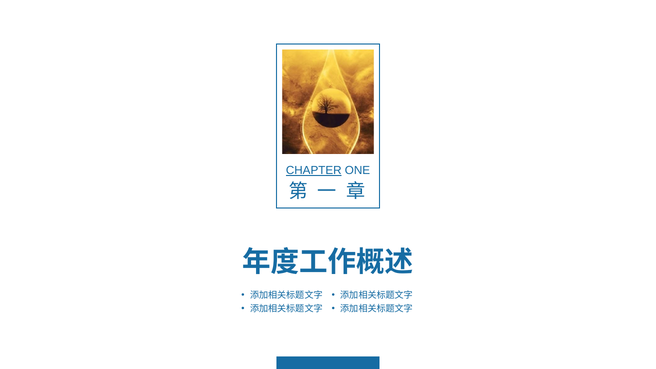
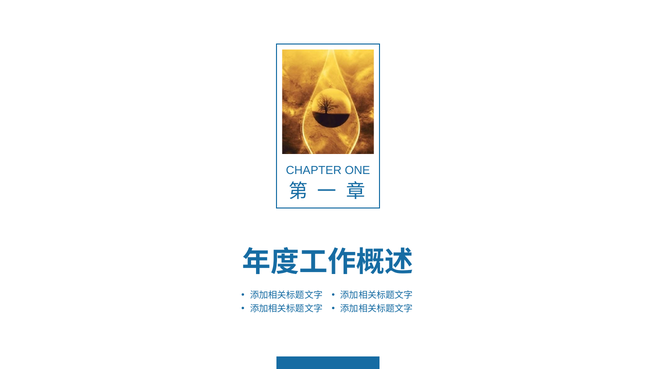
CHAPTER underline: present -> none
